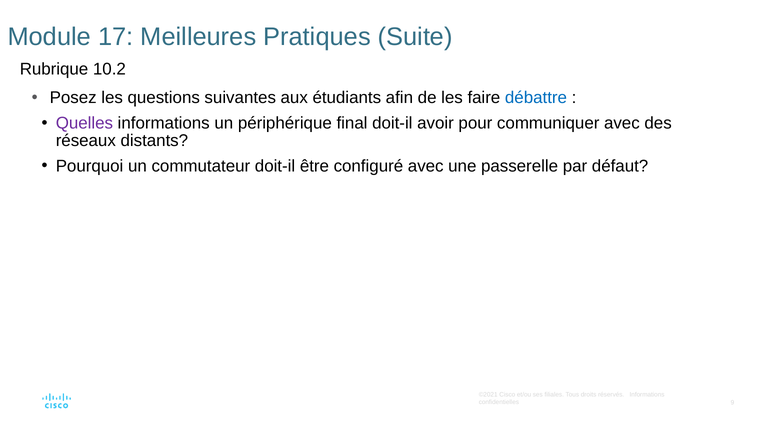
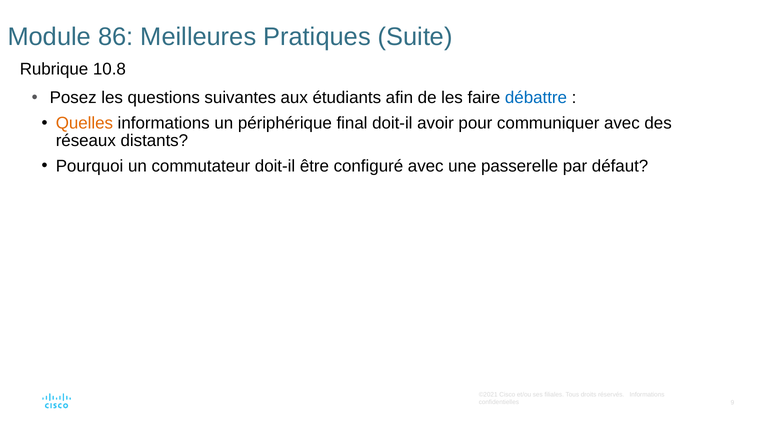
17: 17 -> 86
10.2: 10.2 -> 10.8
Quelles colour: purple -> orange
